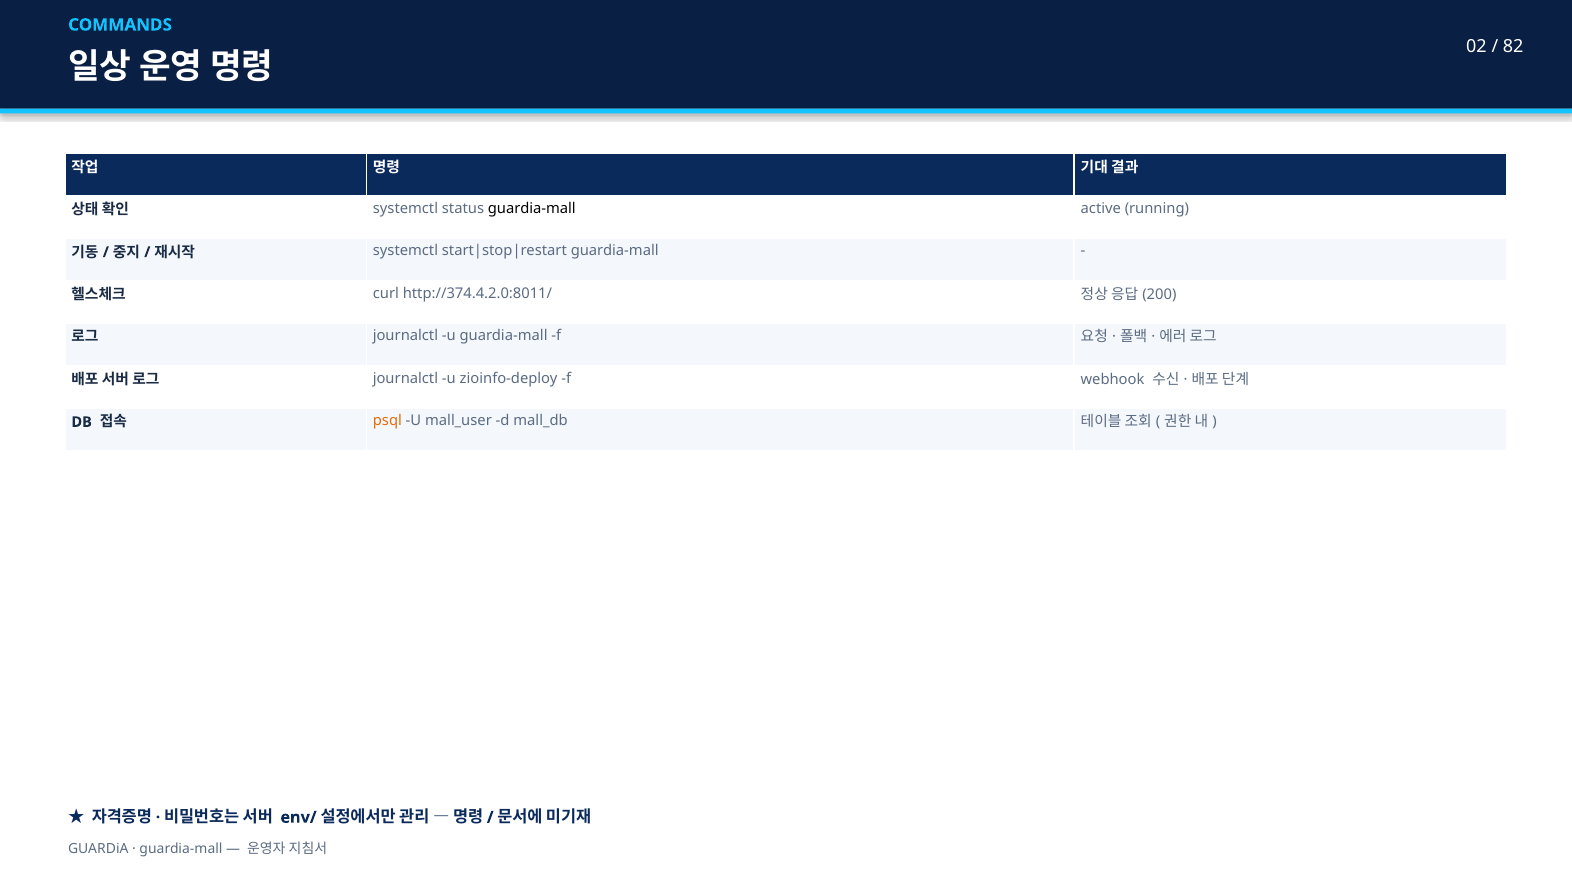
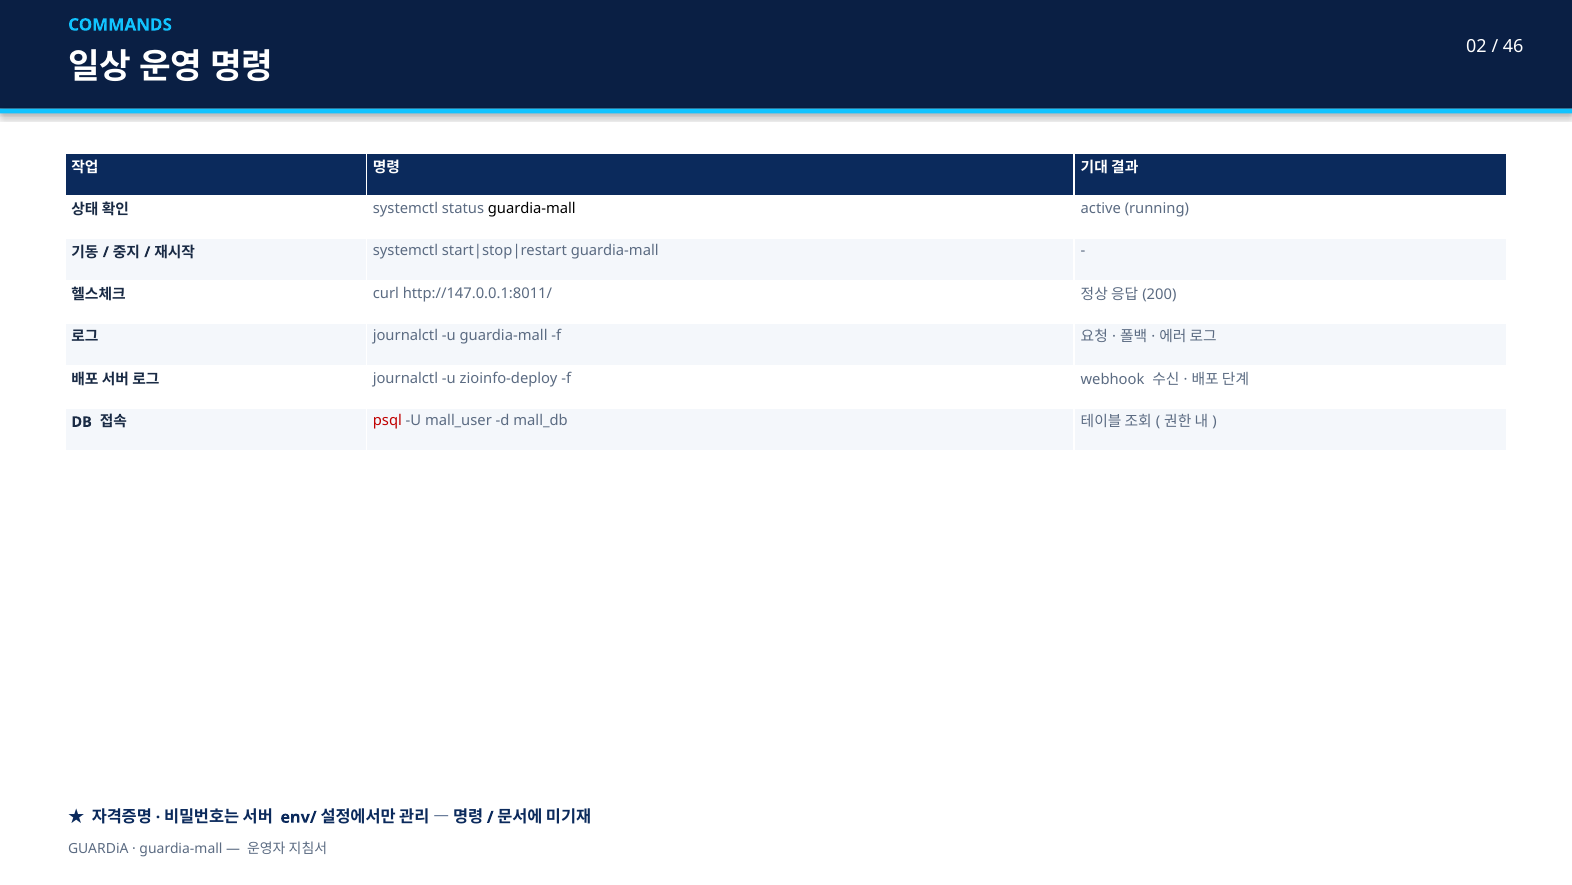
82: 82 -> 46
http://374.4.2.0:8011/: http://374.4.2.0:8011/ -> http://147.0.0.1:8011/
psql colour: orange -> red
